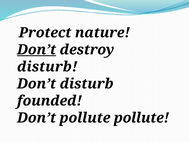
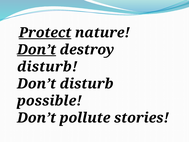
Protect underline: none -> present
founded: founded -> possible
pollute pollute: pollute -> stories
